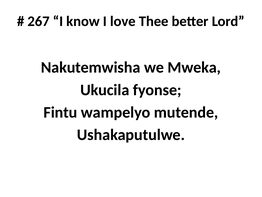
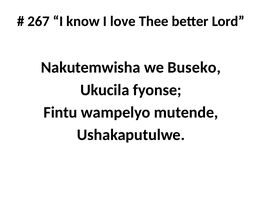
Mweka: Mweka -> Buseko
